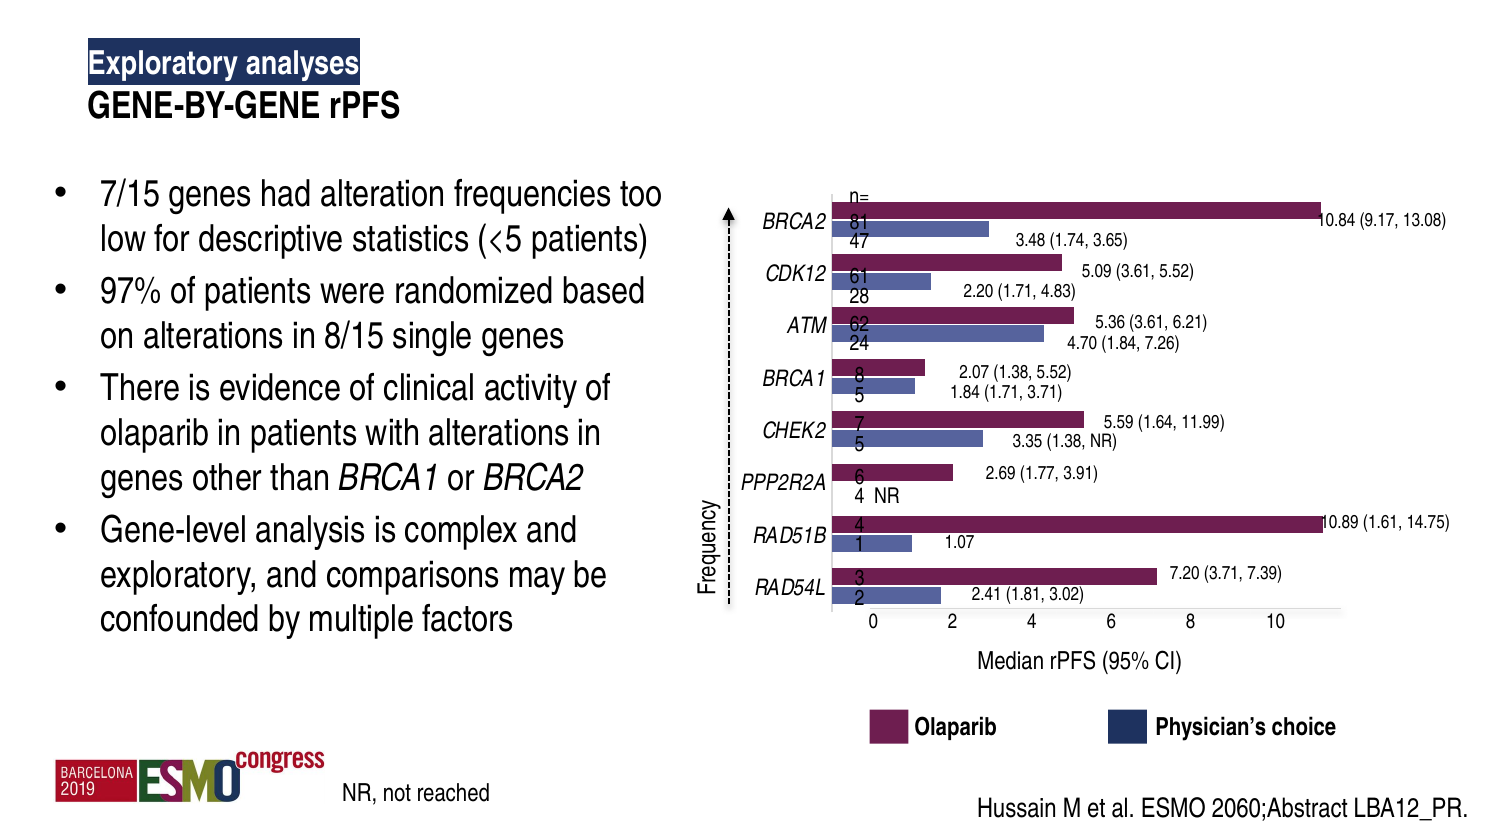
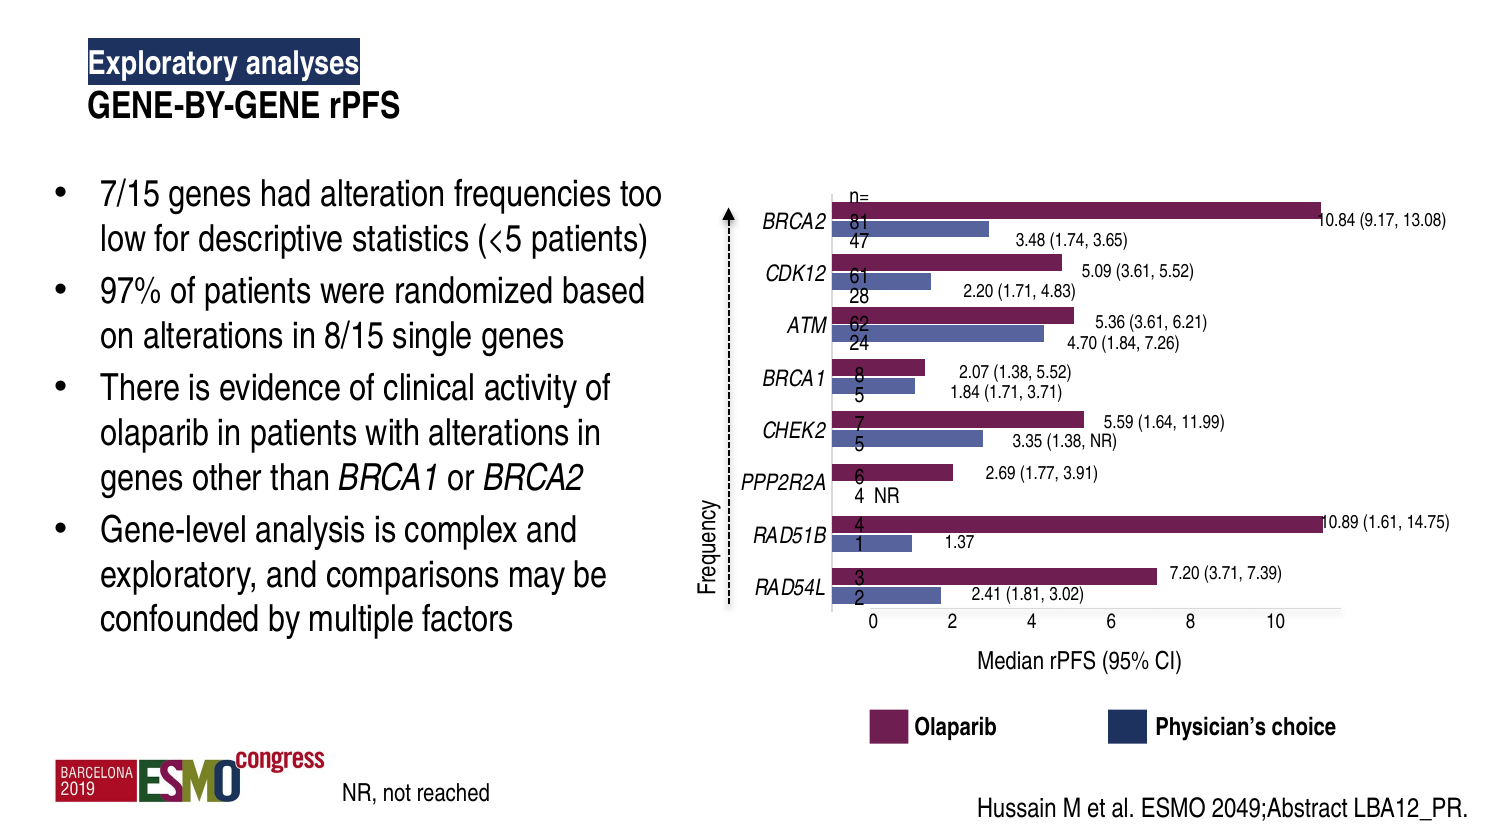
1.07: 1.07 -> 1.37
2060;Abstract: 2060;Abstract -> 2049;Abstract
